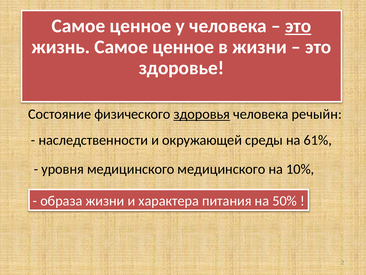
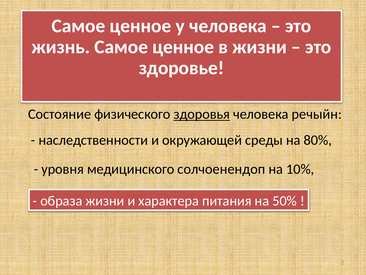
это at (298, 26) underline: present -> none
61%: 61% -> 80%
медицинского медицинского: медицинского -> солчоенендоп
